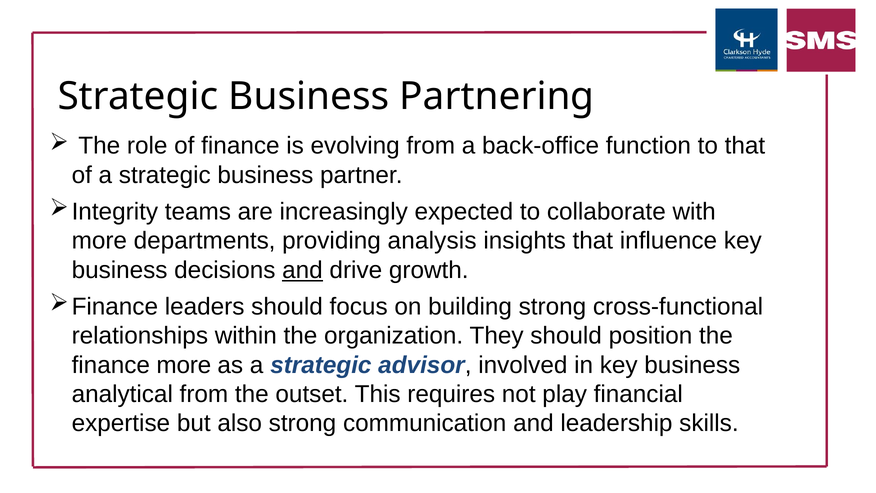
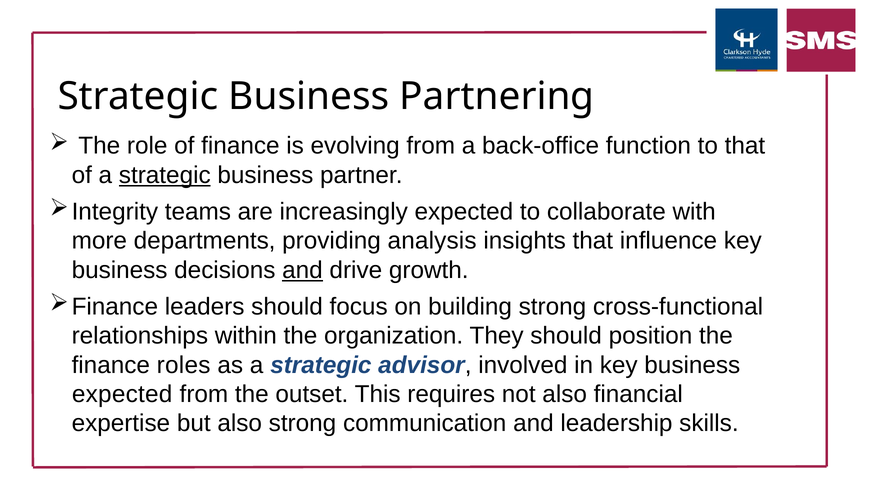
strategic at (165, 175) underline: none -> present
finance more: more -> roles
analytical at (122, 394): analytical -> expected
not play: play -> also
